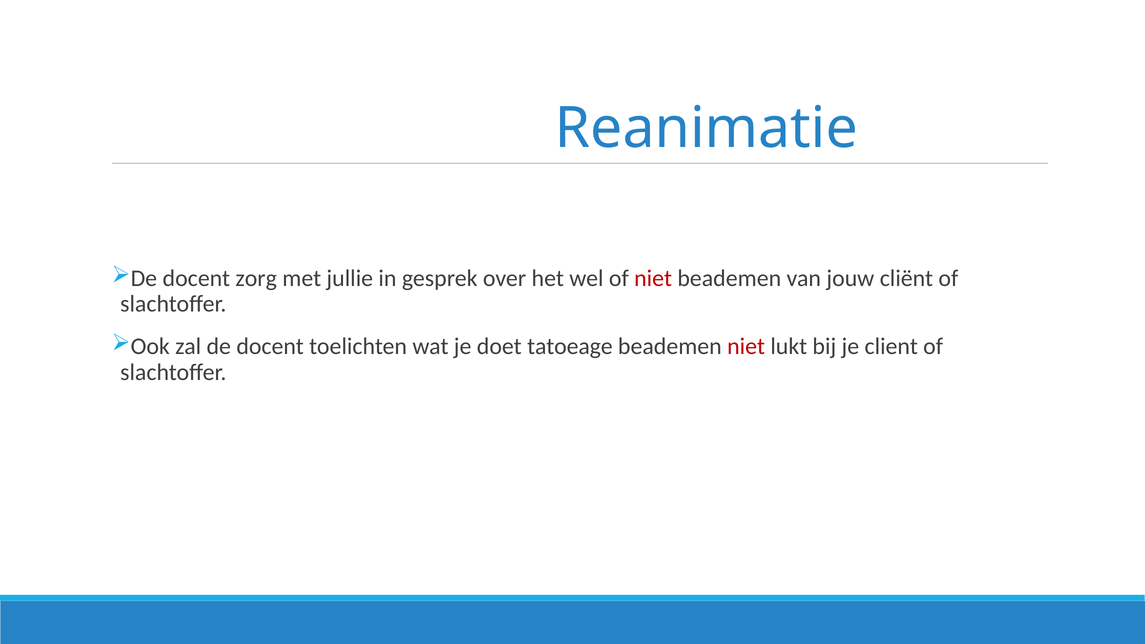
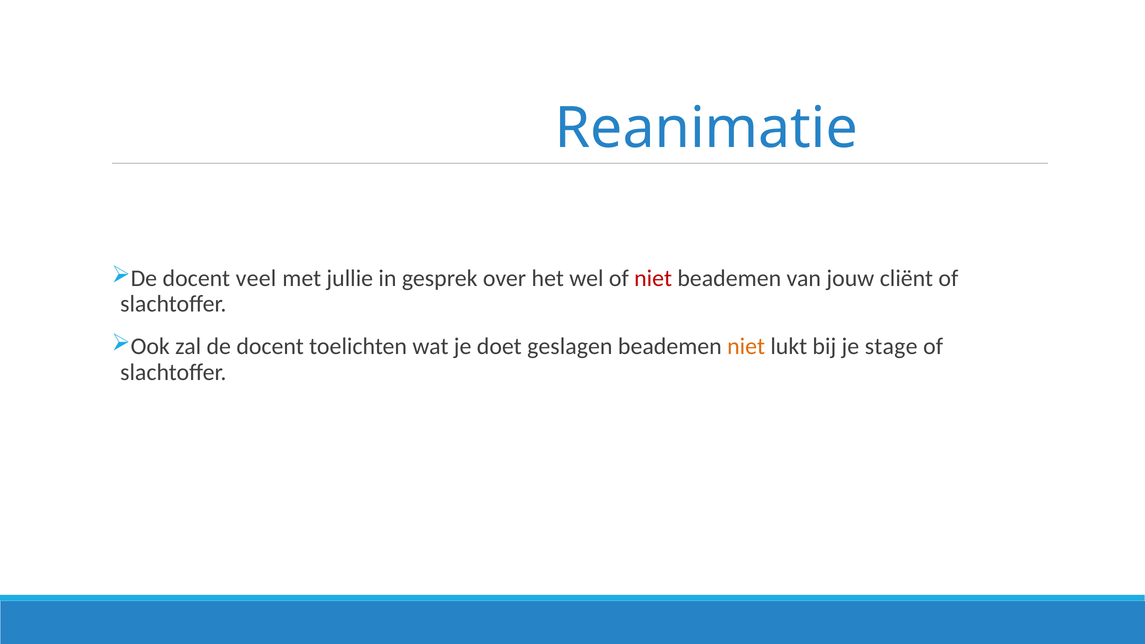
zorg: zorg -> veel
tatoeage: tatoeage -> geslagen
niet at (746, 347) colour: red -> orange
client: client -> stage
